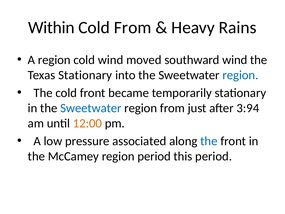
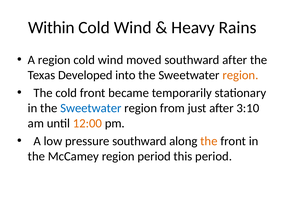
From at (133, 28): From -> Wind
southward wind: wind -> after
Texas Stationary: Stationary -> Developed
region at (240, 75) colour: blue -> orange
3:94: 3:94 -> 3:10
pressure associated: associated -> southward
the at (209, 141) colour: blue -> orange
